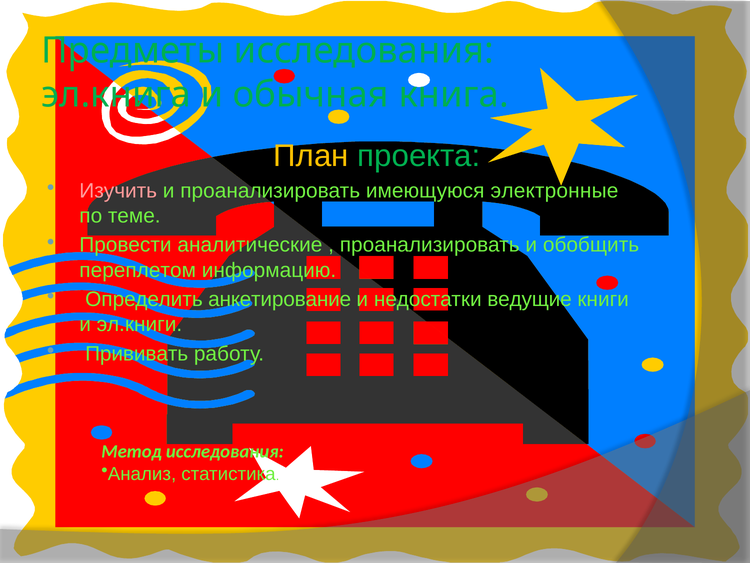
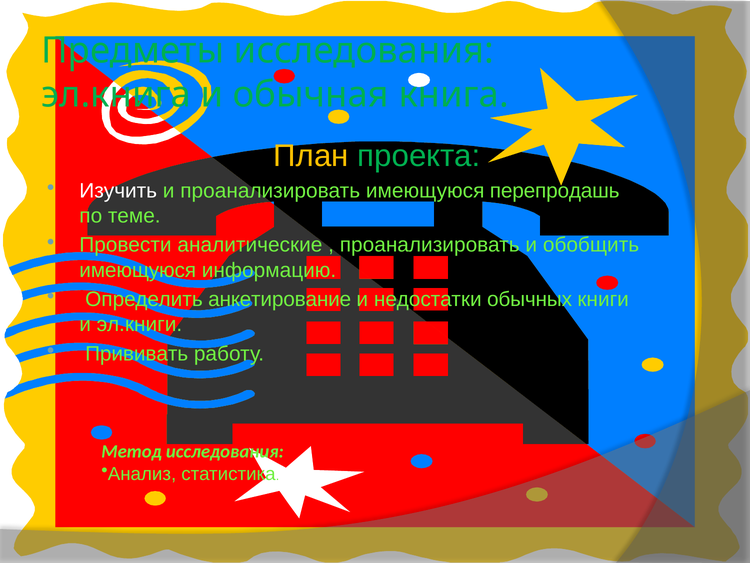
Изучить colour: pink -> white
электронные: электронные -> перепродашь
переплетом at (138, 270): переплетом -> имеющуюся
ведущие: ведущие -> обычных
